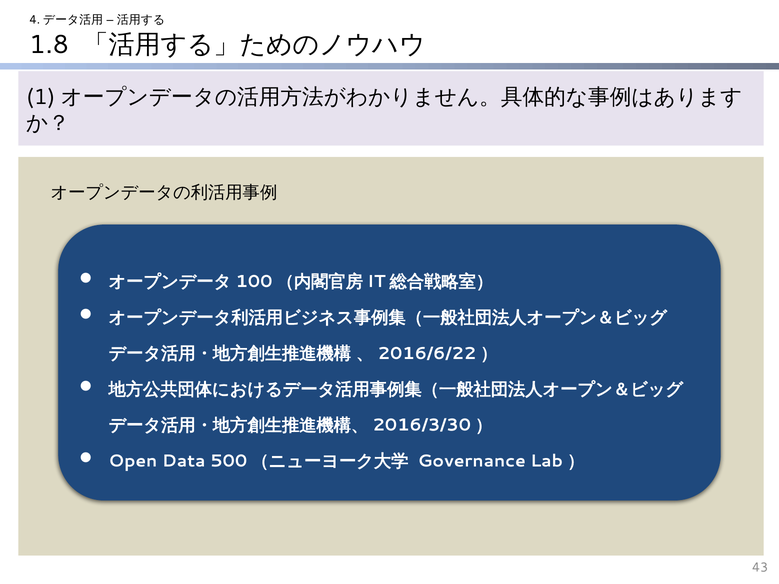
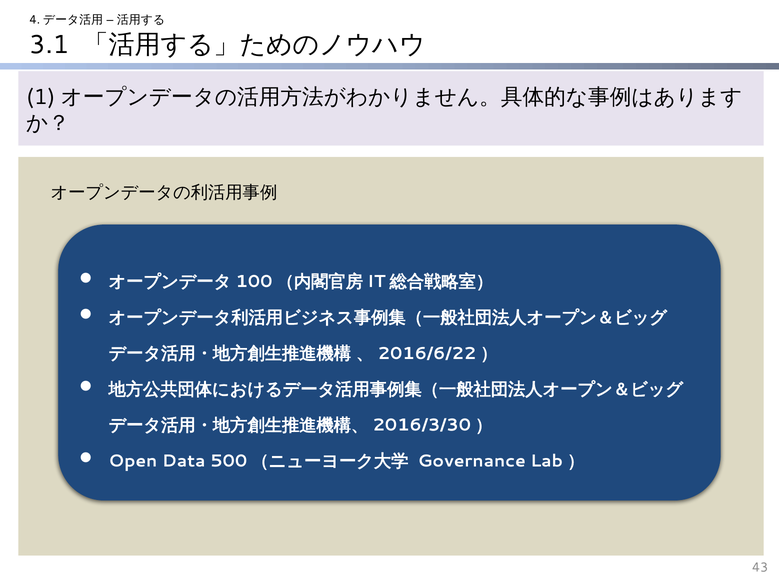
1.8: 1.8 -> 3.1
